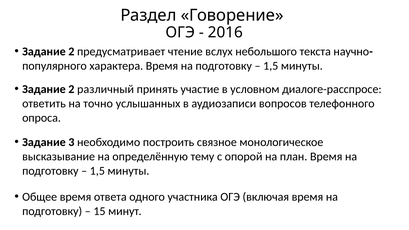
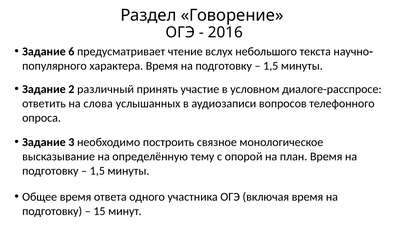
2 at (71, 52): 2 -> 6
точно: точно -> слова
